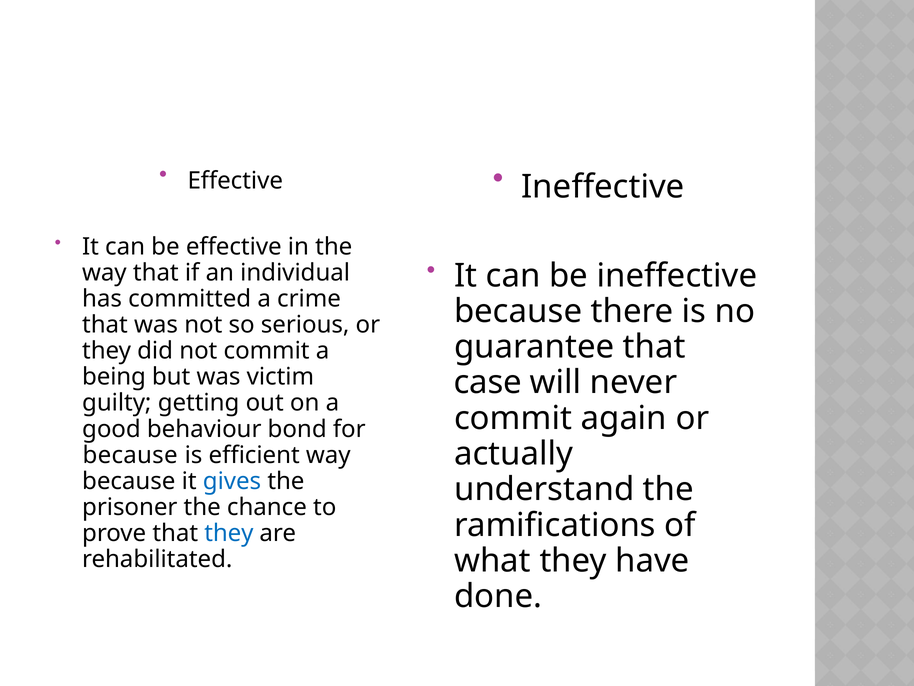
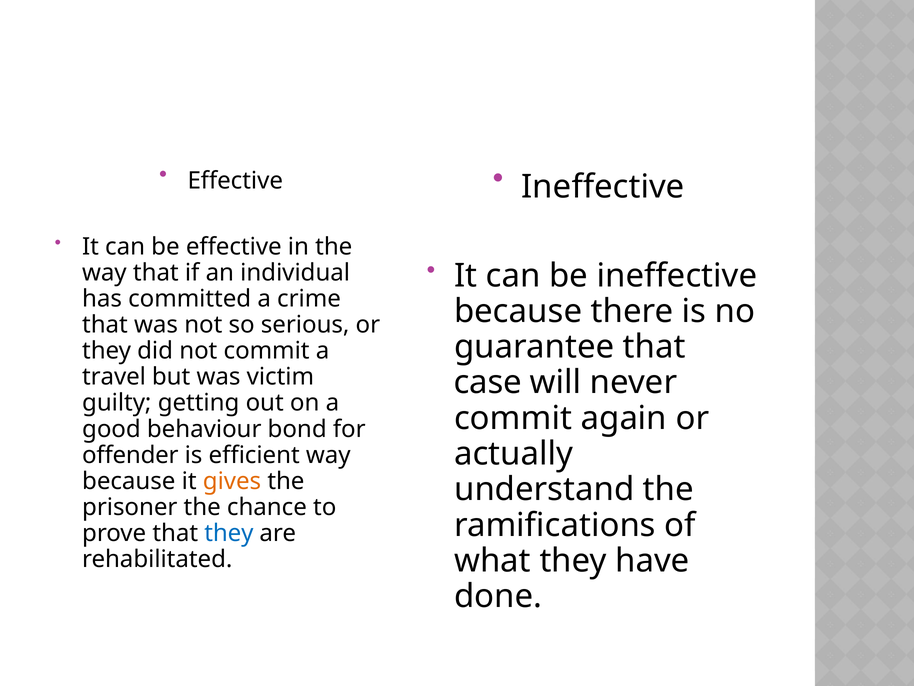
being: being -> travel
because at (130, 455): because -> offender
gives colour: blue -> orange
